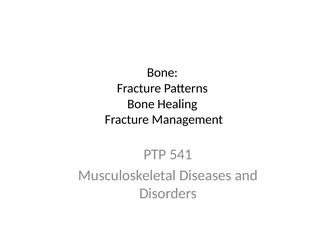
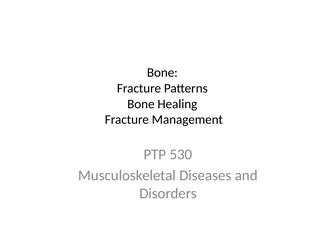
541: 541 -> 530
